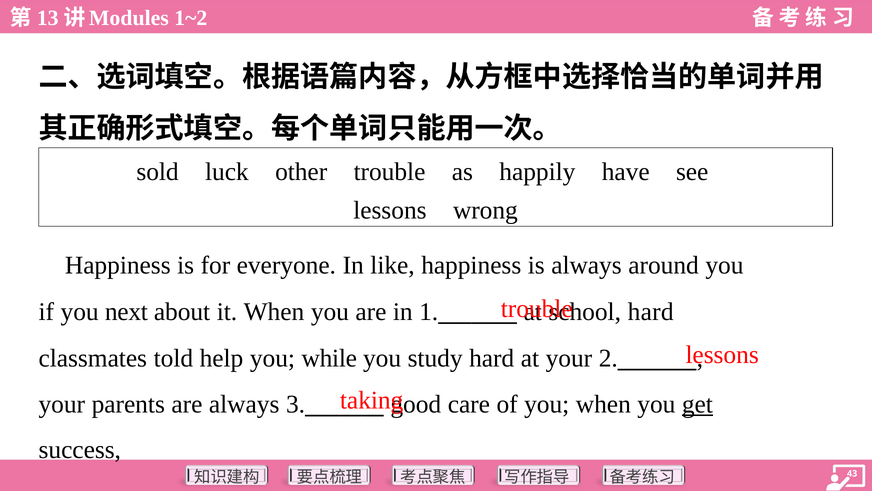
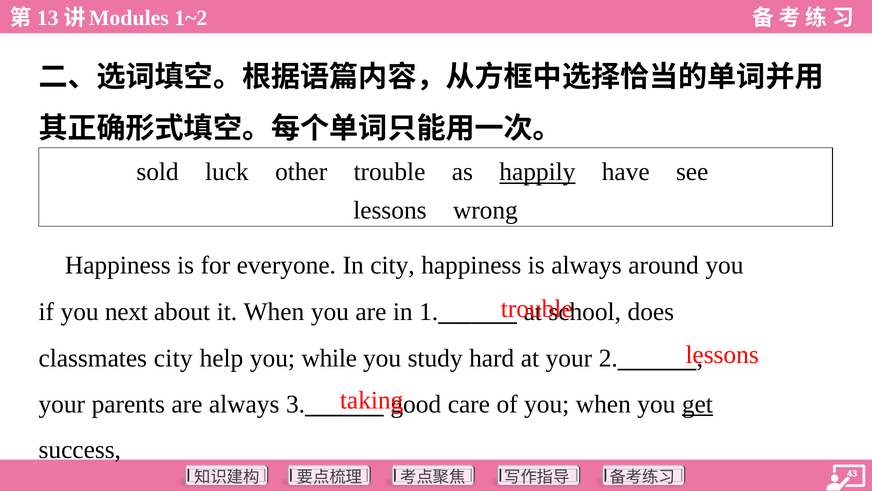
happily underline: none -> present
In like: like -> city
school hard: hard -> does
classmates told: told -> city
